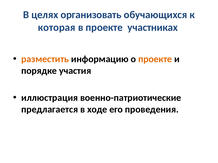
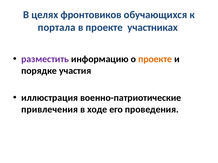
организовать: организовать -> фронтовиков
которая: которая -> портала
разместить colour: orange -> purple
предлагается: предлагается -> привлечения
